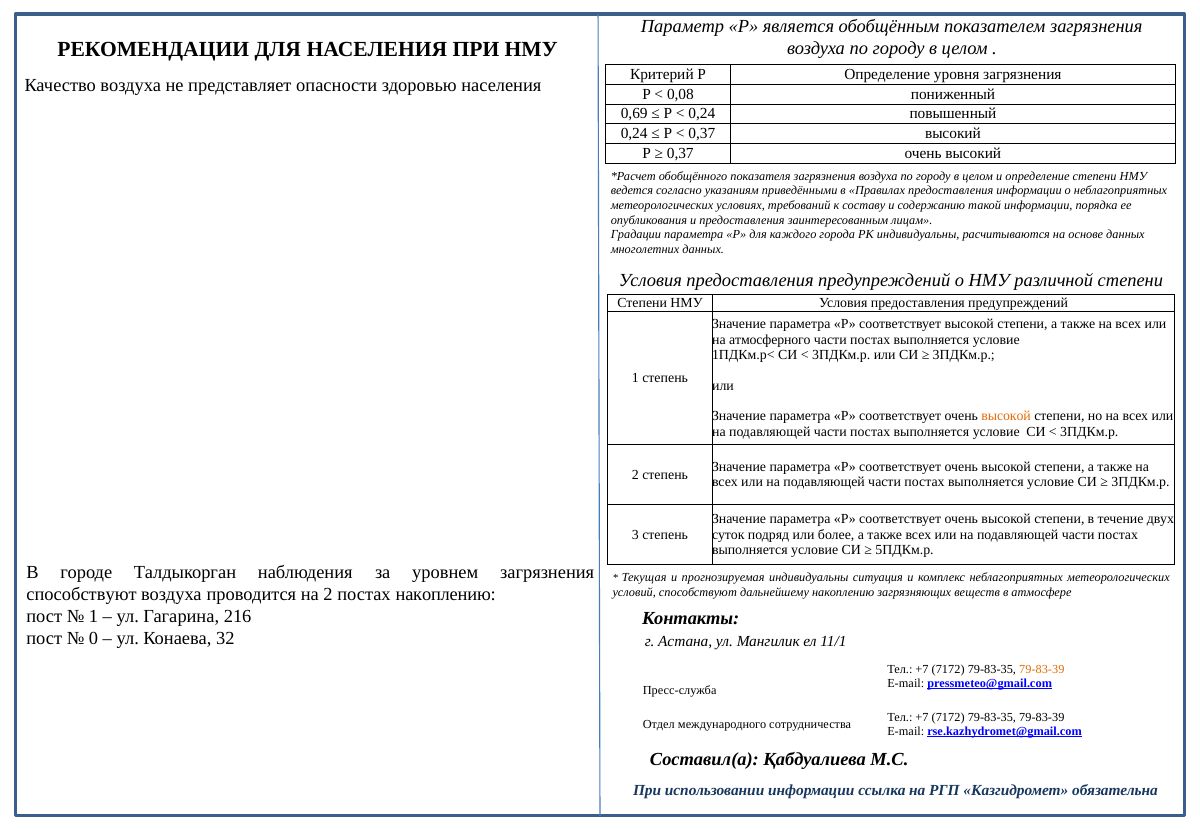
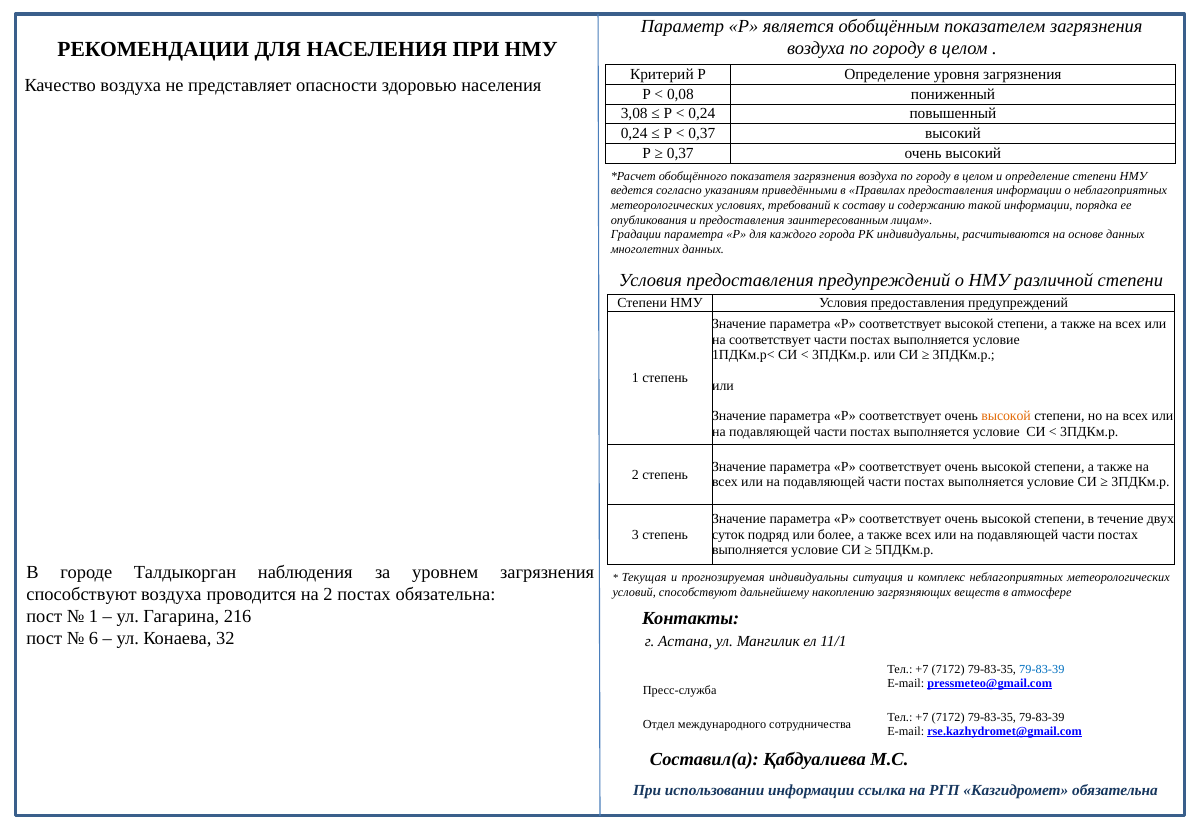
0,69: 0,69 -> 3,08
на атмосферного: атмосферного -> соответствует
постах накоплению: накоплению -> обязательна
0: 0 -> 6
79-83-39 at (1042, 670) colour: orange -> blue
